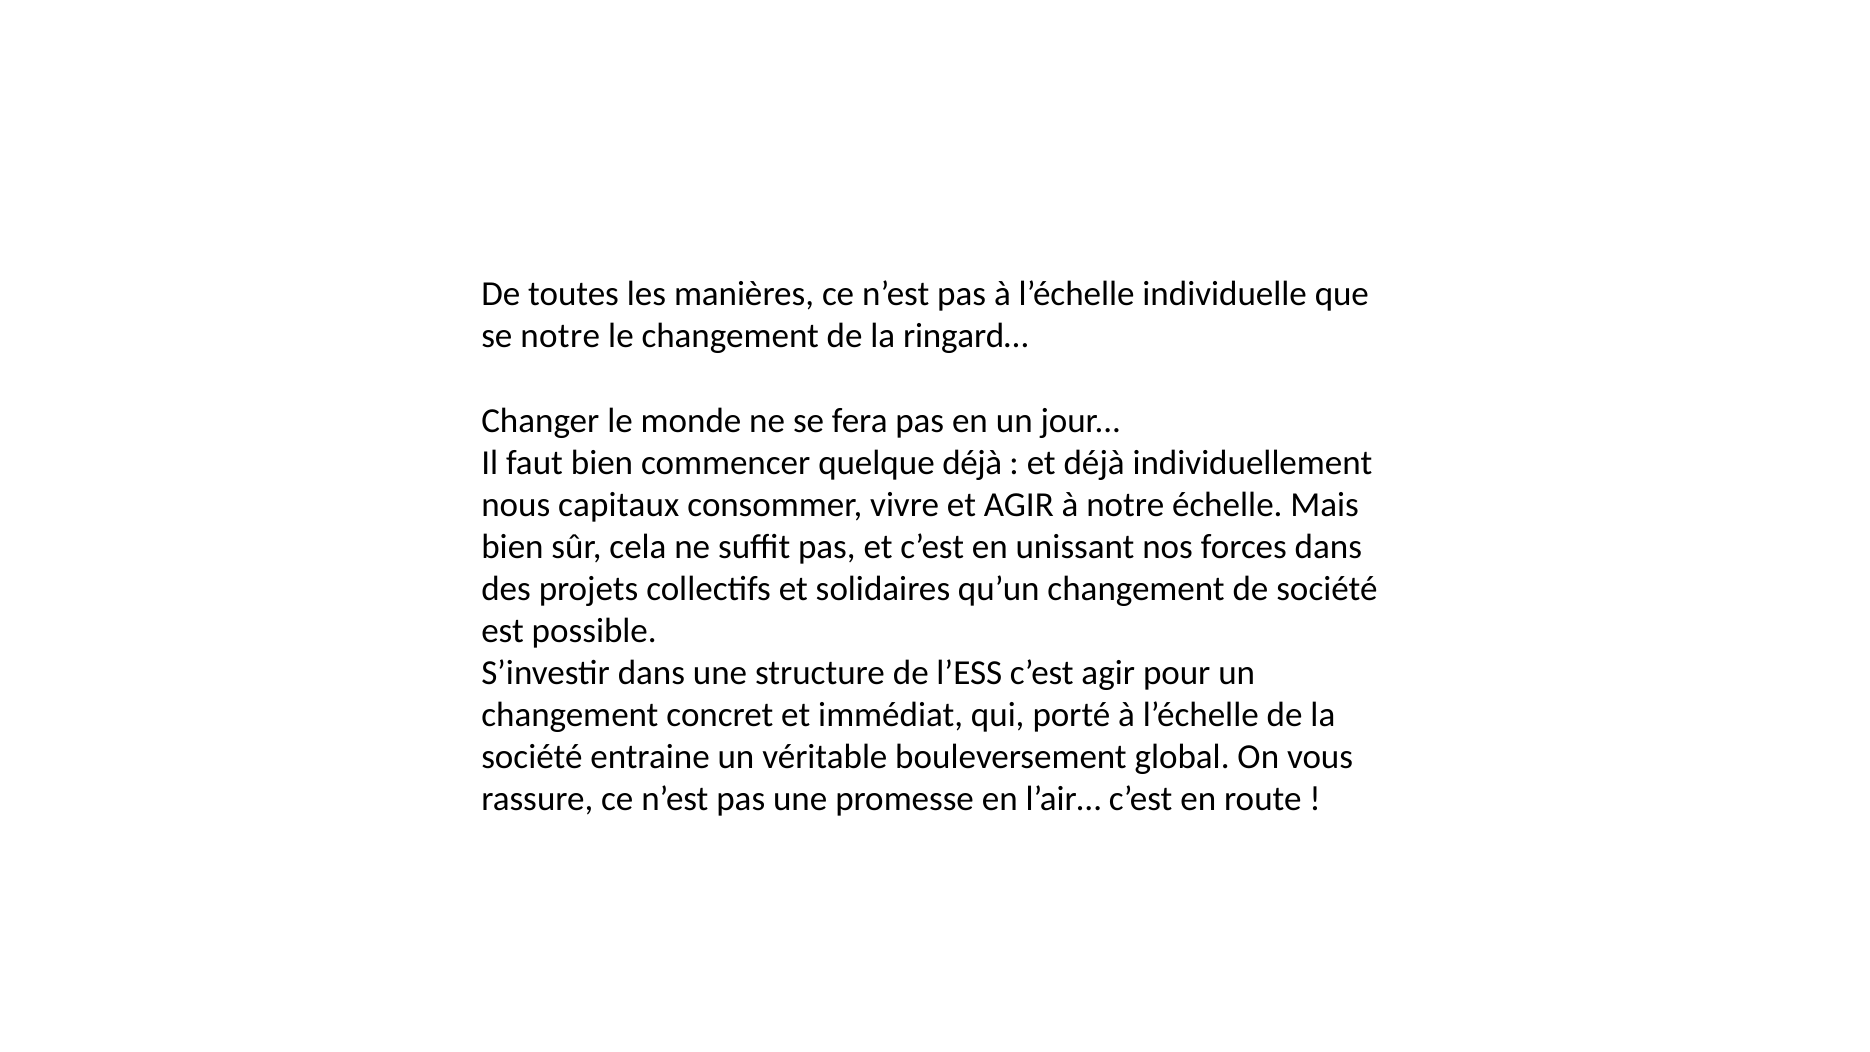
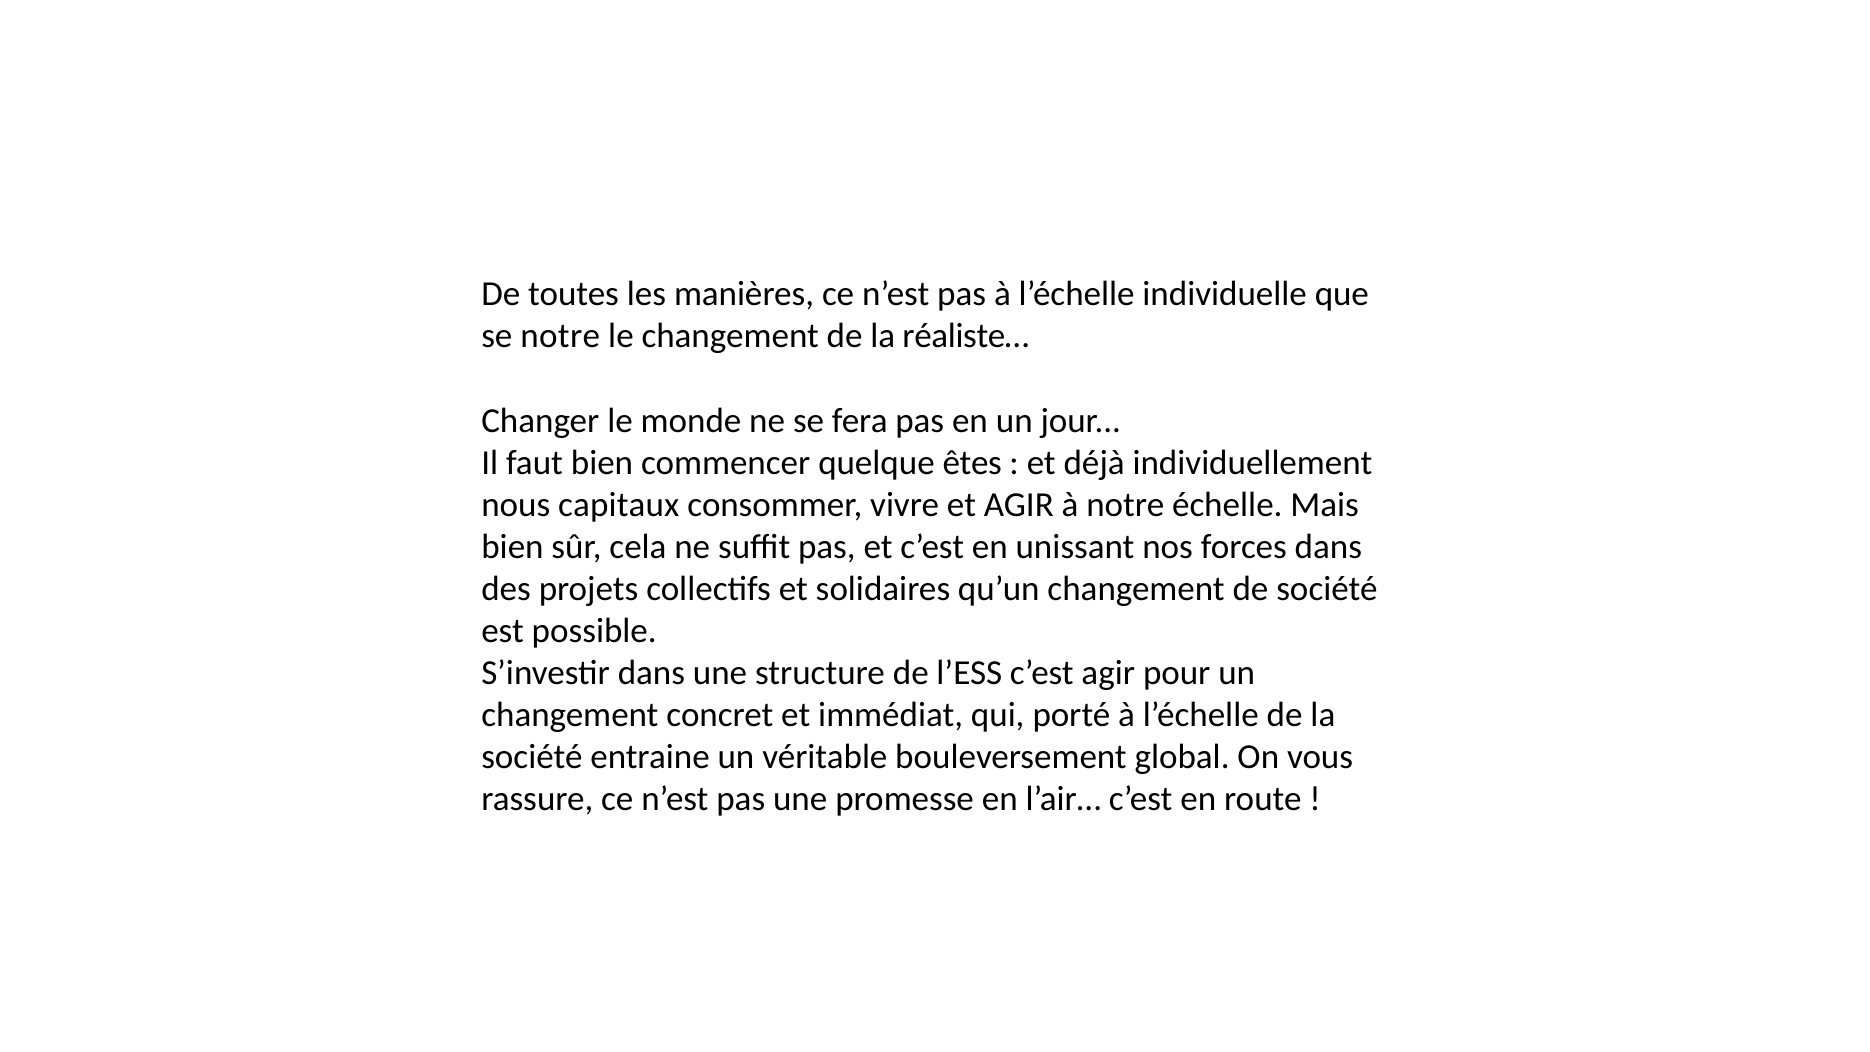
ringard…: ringard… -> réaliste…
quelque déjà: déjà -> êtes
